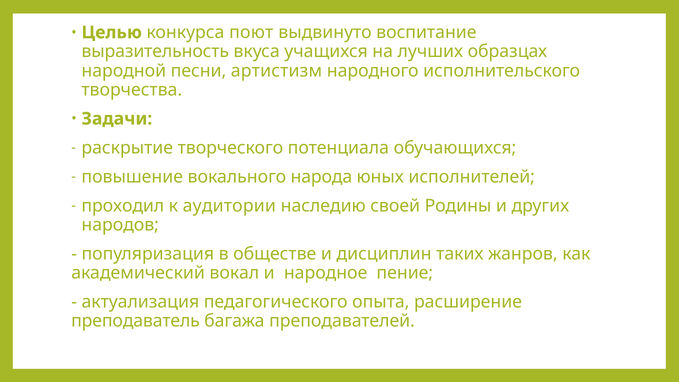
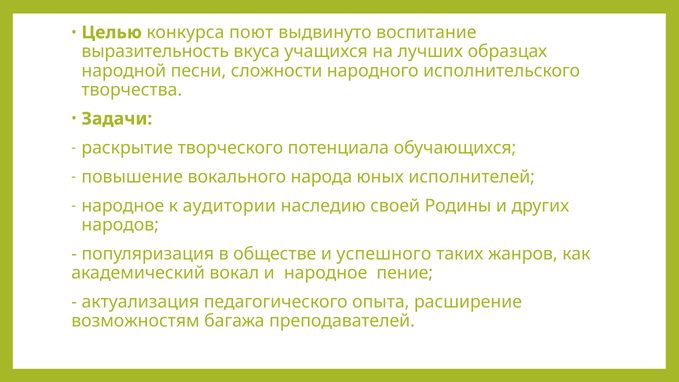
артистизм: артистизм -> сложности
проходил at (123, 206): проходил -> народное
дисциплин: дисциплин -> успешного
преподаватель: преподаватель -> возможностям
